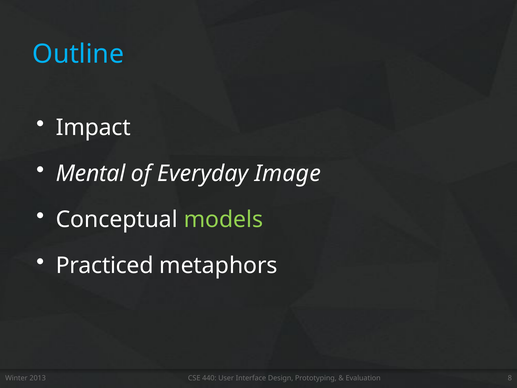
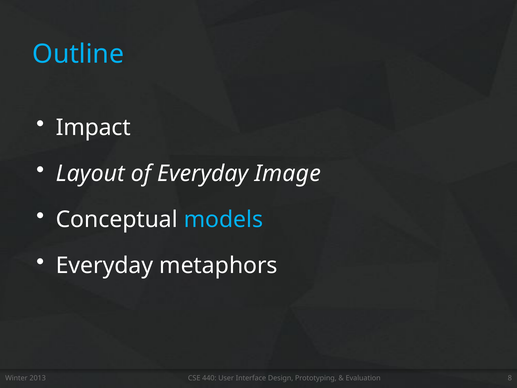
Mental: Mental -> Layout
models colour: light green -> light blue
Practiced at (105, 266): Practiced -> Everyday
